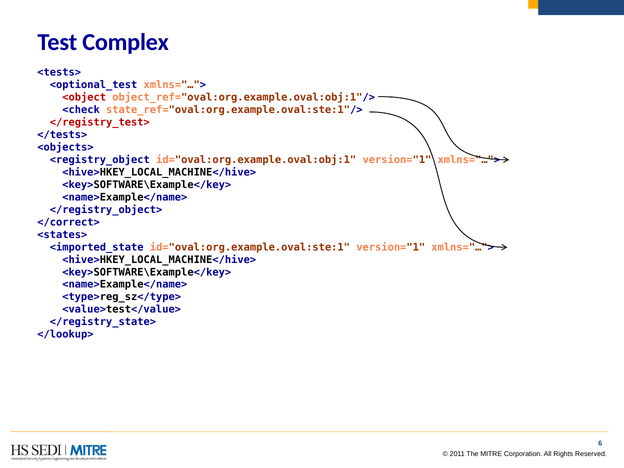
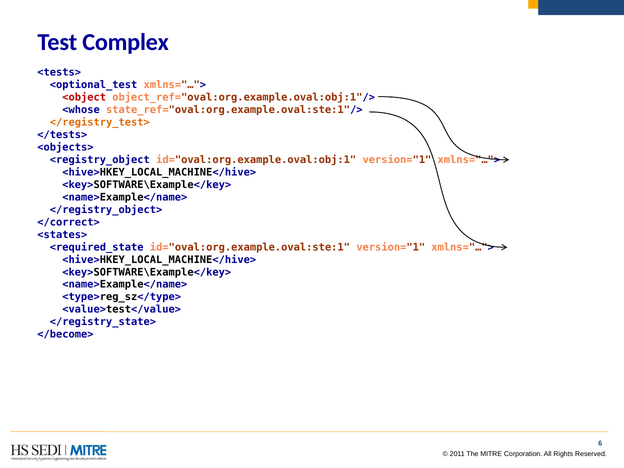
<check: <check -> <whose
</registry_test> colour: red -> orange
<imported_state: <imported_state -> <required_state
</lookup>: </lookup> -> </become>
